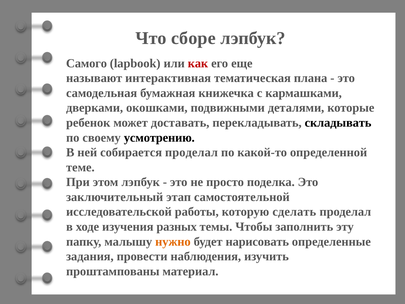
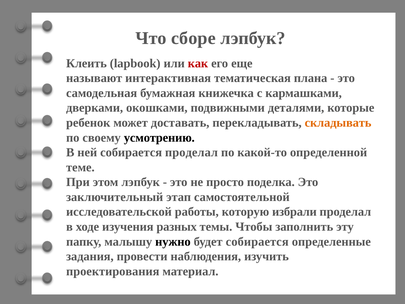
Самого: Самого -> Клеить
складывать colour: black -> orange
сделать: сделать -> избрали
нужно colour: orange -> black
будет нарисовать: нарисовать -> собирается
проштампованы: проштампованы -> проектирования
